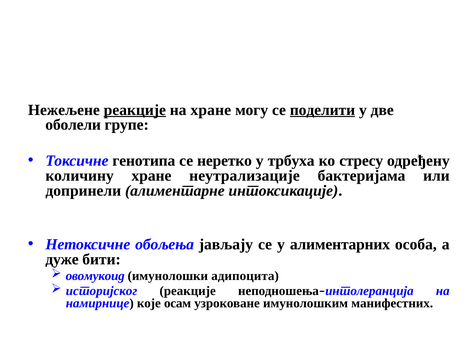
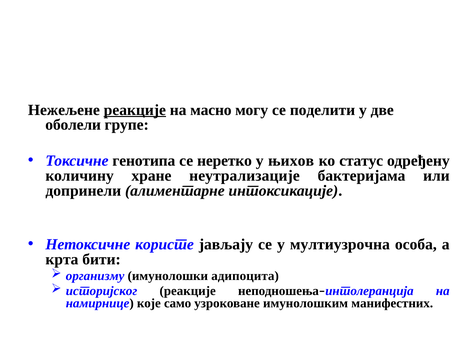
на хране: хране -> масно
поделити underline: present -> none
трбуха: трбуха -> њихов
стресу: стресу -> статус
обољења: обољења -> користе
алиментарних: алиментарних -> мултиузрочна
дуже: дуже -> крта
овомукоид: овомукоид -> организму
осам: осам -> само
